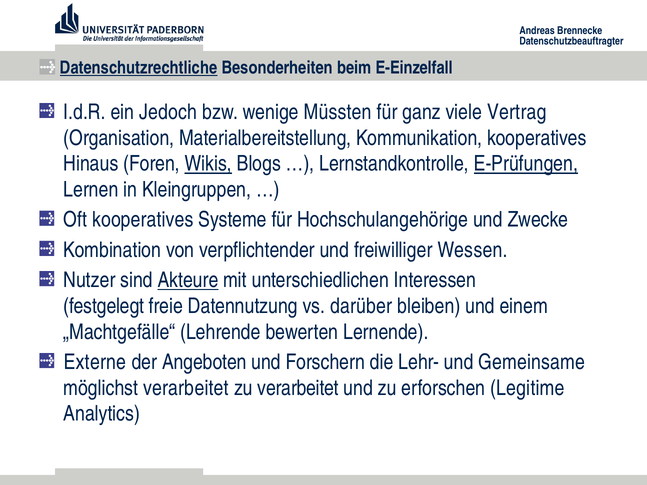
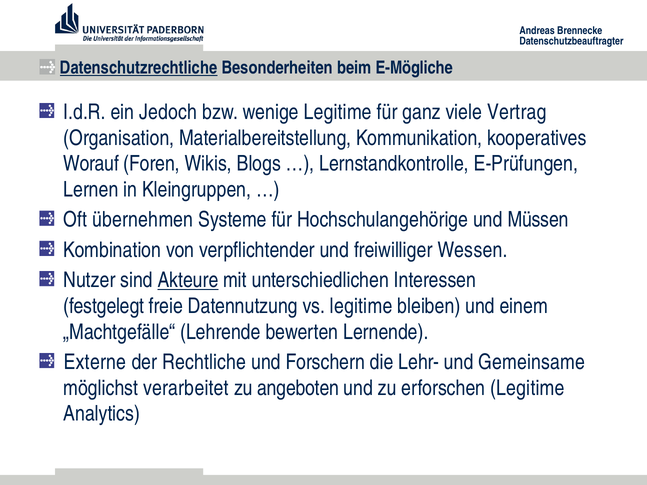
E-Einzelfall: E-Einzelfall -> E-Mögliche
wenige Müssten: Müssten -> Legitime
Hinaus: Hinaus -> Worauf
Wikis underline: present -> none
E-Prüfungen underline: present -> none
Oft kooperatives: kooperatives -> übernehmen
Zwecke: Zwecke -> Müssen
vs darüber: darüber -> legitime
Angeboten: Angeboten -> Rechtliche
zu verarbeitet: verarbeitet -> angeboten
